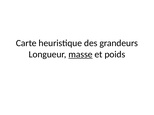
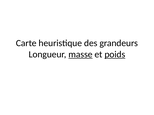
poids underline: none -> present
